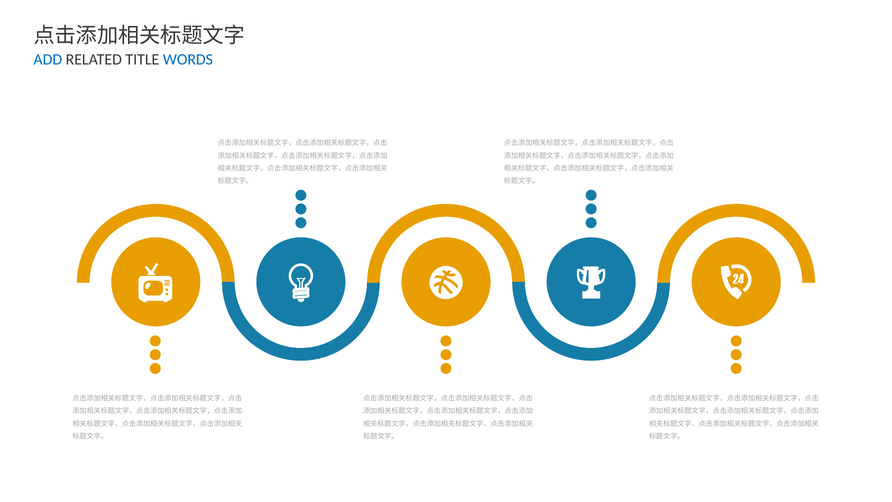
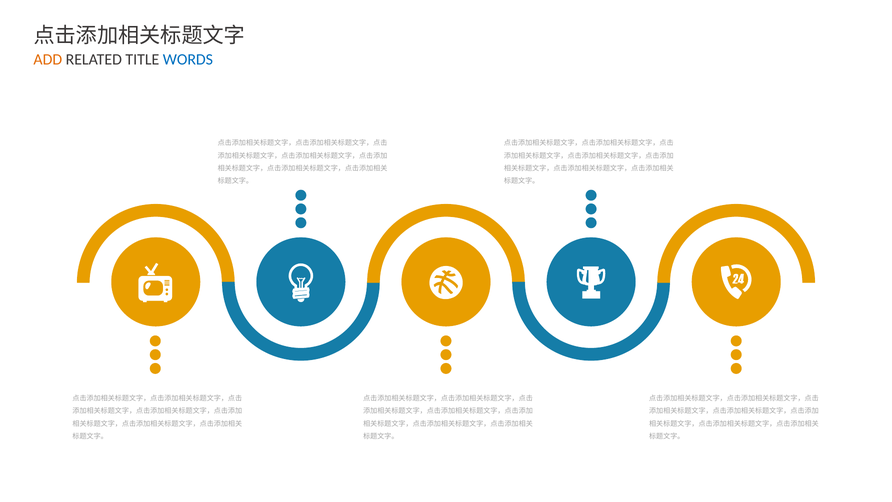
ADD colour: blue -> orange
